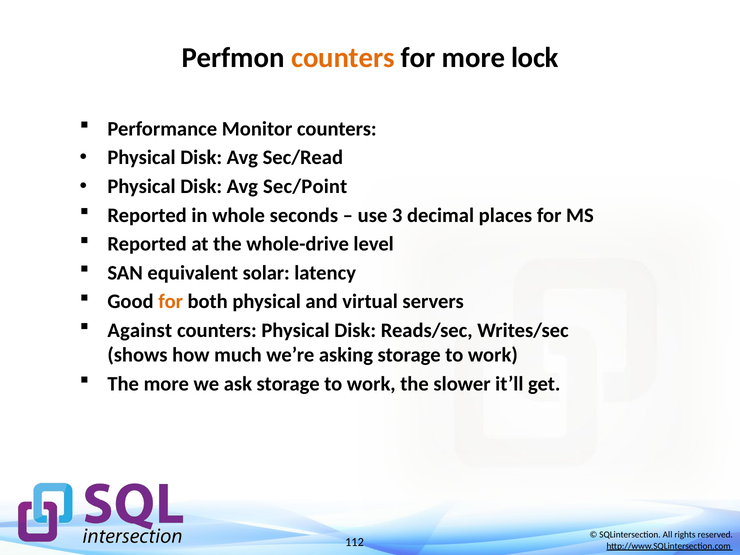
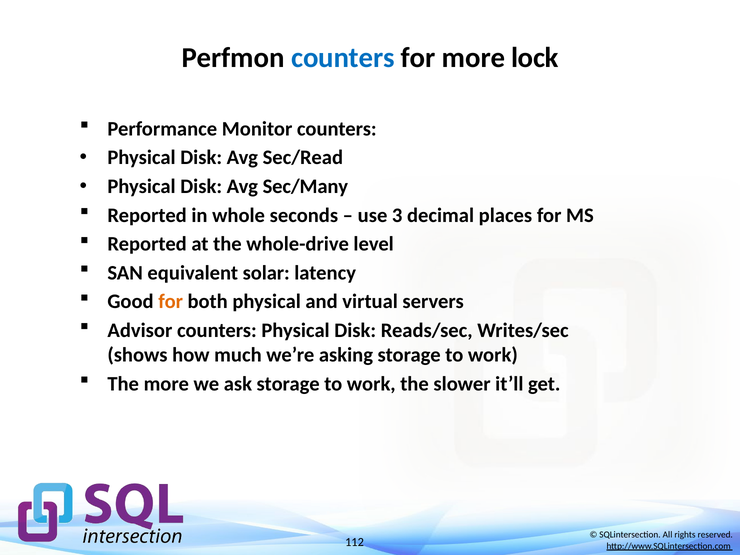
counters at (343, 58) colour: orange -> blue
Sec/Point: Sec/Point -> Sec/Many
Against: Against -> Advisor
